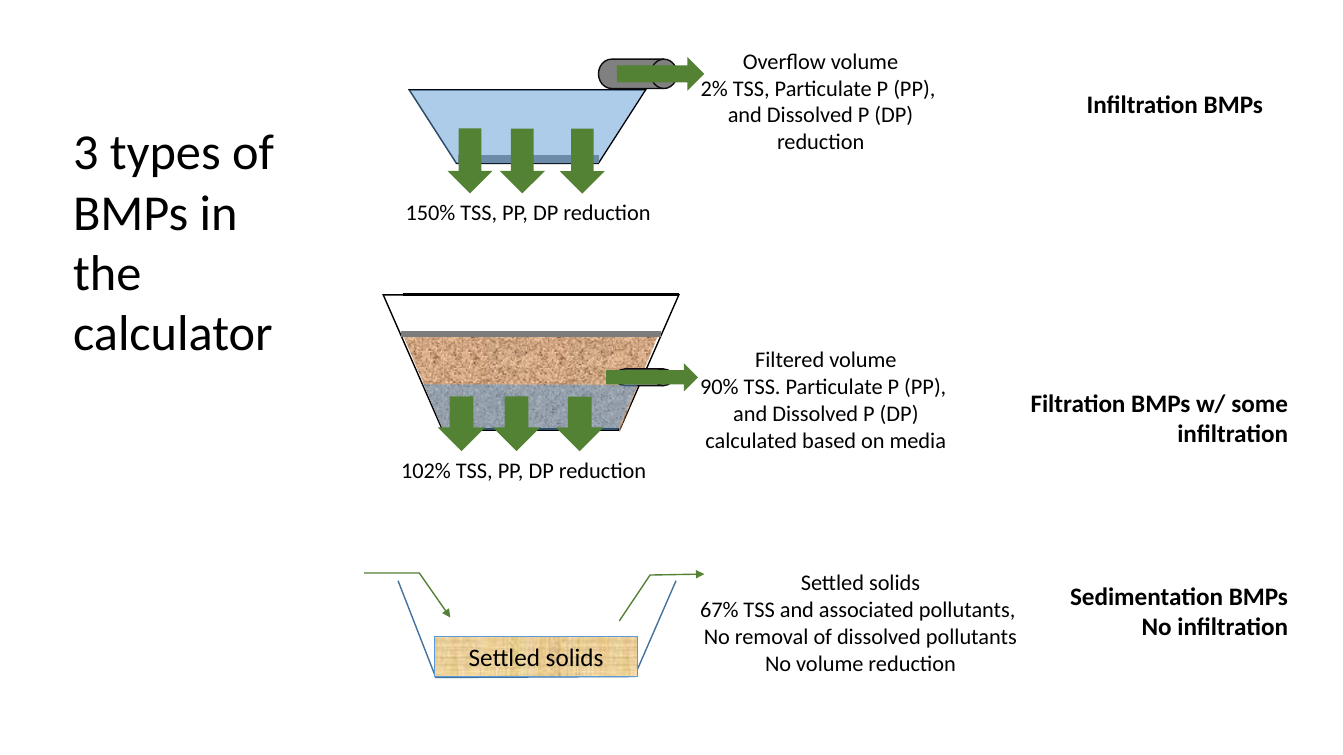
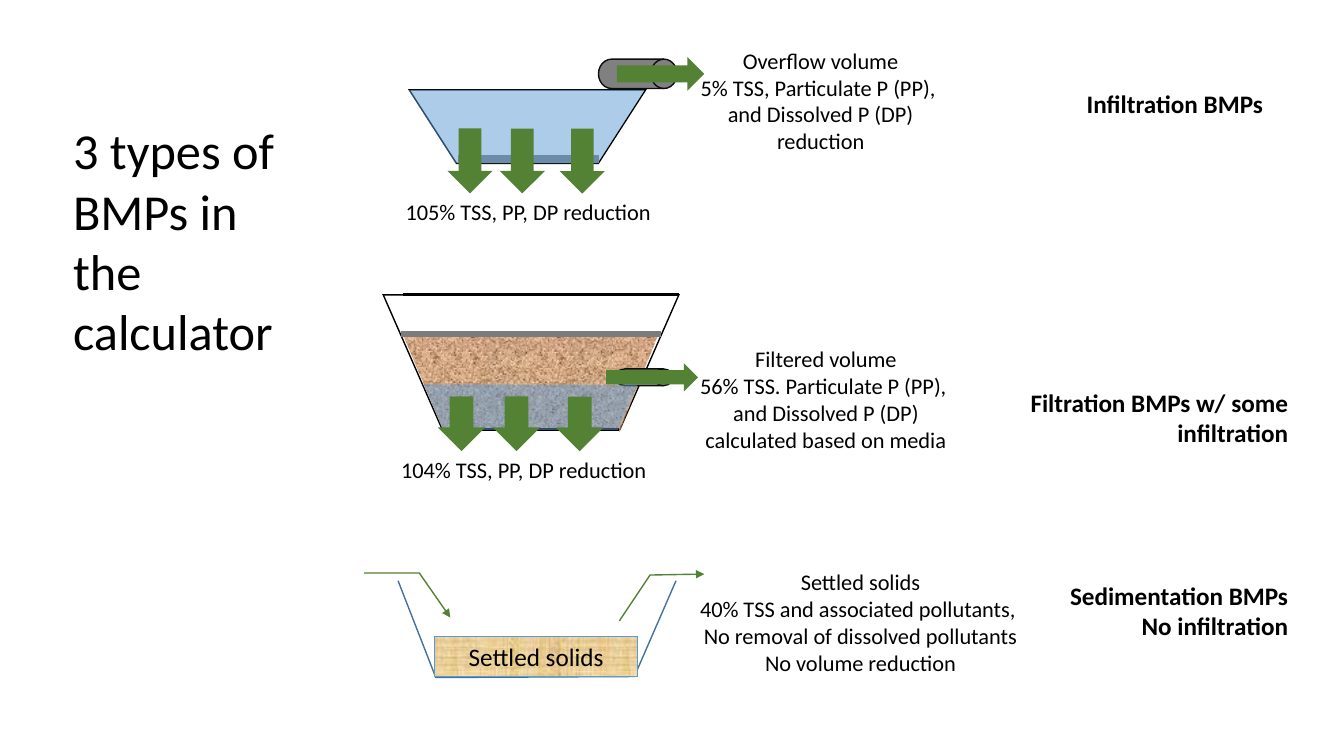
2%: 2% -> 5%
150%: 150% -> 105%
90%: 90% -> 56%
102%: 102% -> 104%
67%: 67% -> 40%
